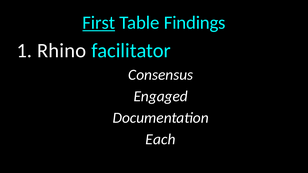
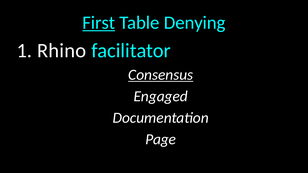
Findings: Findings -> Denying
Consensus underline: none -> present
Each: Each -> Page
